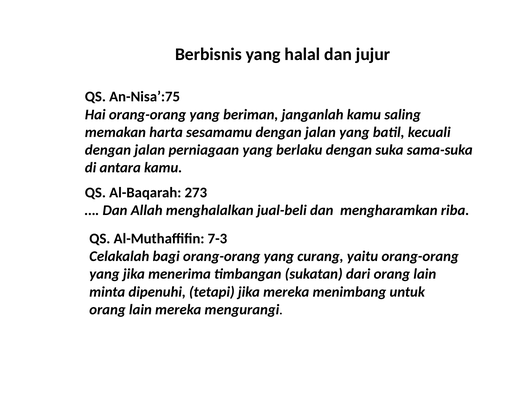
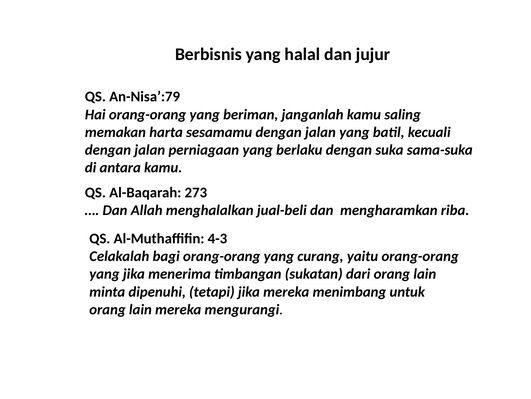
An-Nisa’:75: An-Nisa’:75 -> An-Nisa’:79
7-3: 7-3 -> 4-3
